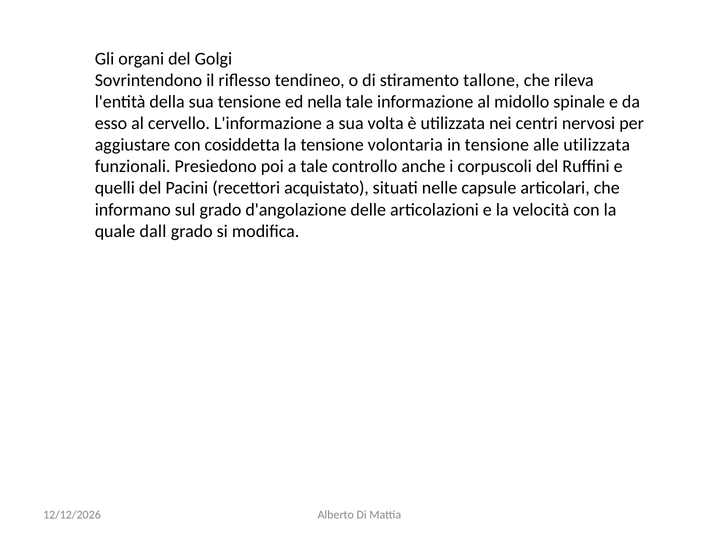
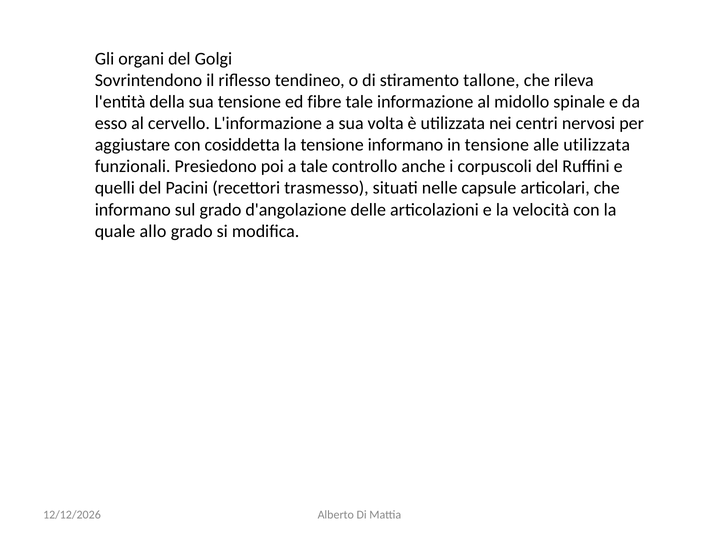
nella: nella -> fibre
tensione volontaria: volontaria -> informano
acquistato: acquistato -> trasmesso
dall: dall -> allo
